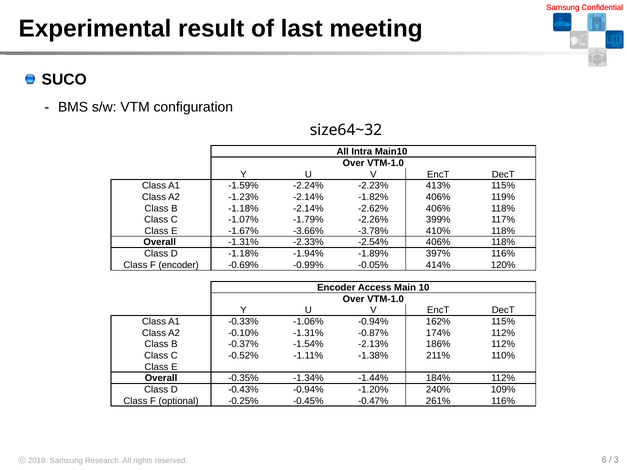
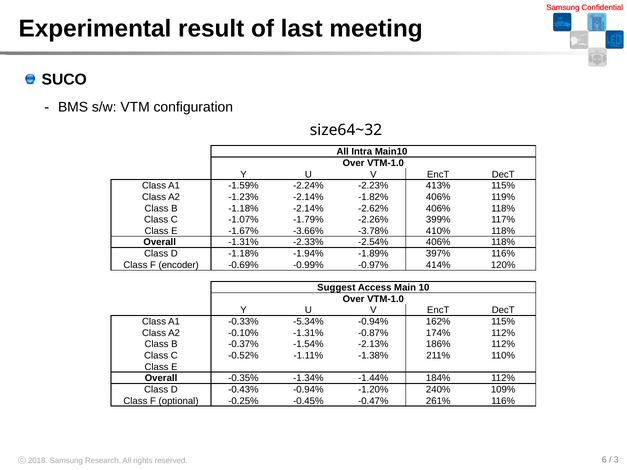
-0.05%: -0.05% -> -0.97%
Encoder at (336, 288): Encoder -> Suggest
-1.06%: -1.06% -> -5.34%
